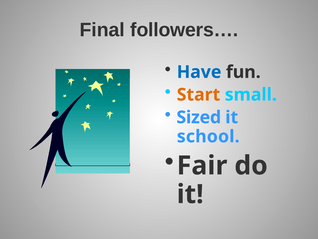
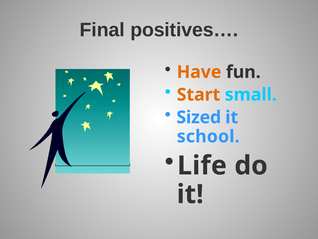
followers…: followers… -> positives…
Have colour: blue -> orange
Fair: Fair -> Life
